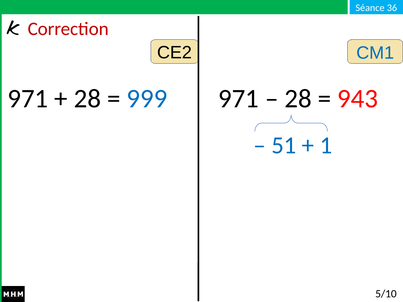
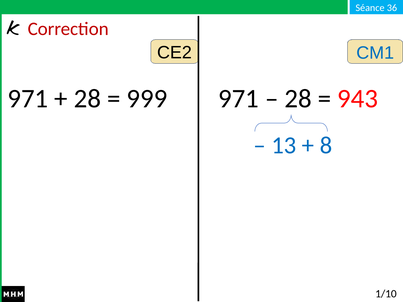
999 colour: blue -> black
51: 51 -> 13
1: 1 -> 8
5/10: 5/10 -> 1/10
